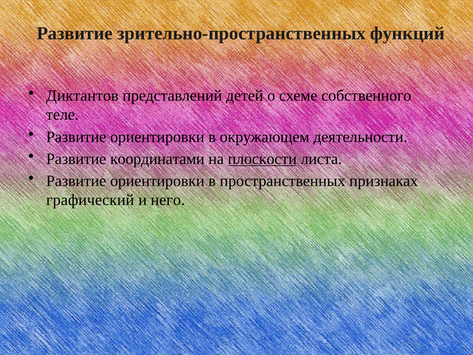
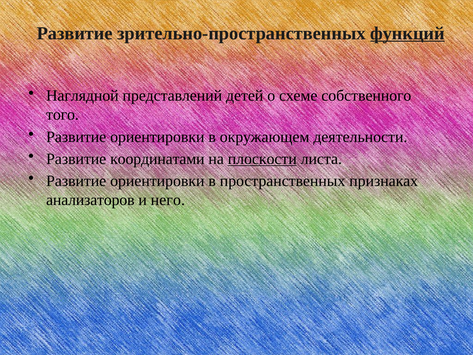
функций underline: none -> present
Диктантов: Диктантов -> Наглядной
теле: теле -> того
графический: графический -> анализаторов
